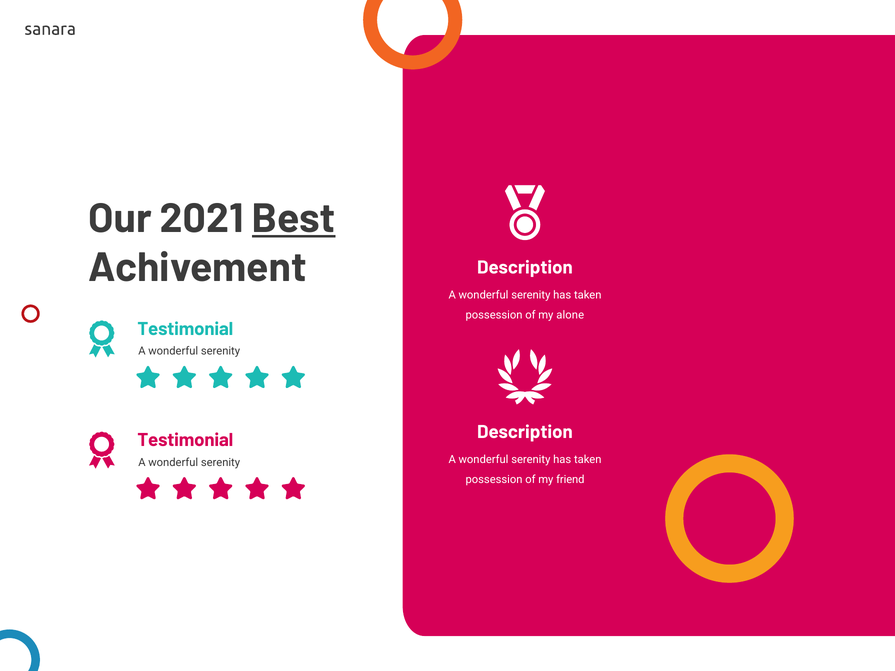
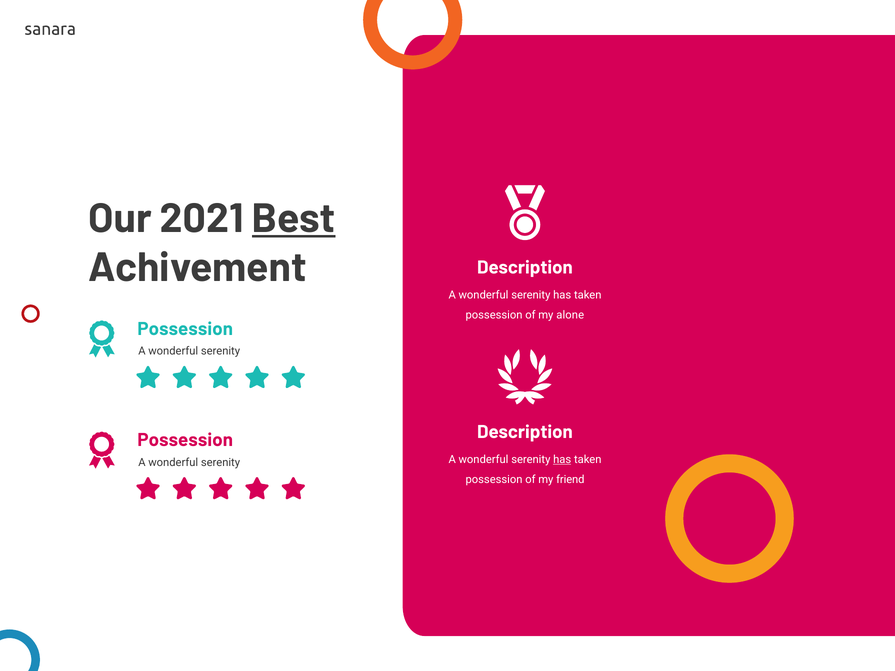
Testimonial at (185, 329): Testimonial -> Possession
Testimonial at (185, 440): Testimonial -> Possession
has at (562, 460) underline: none -> present
